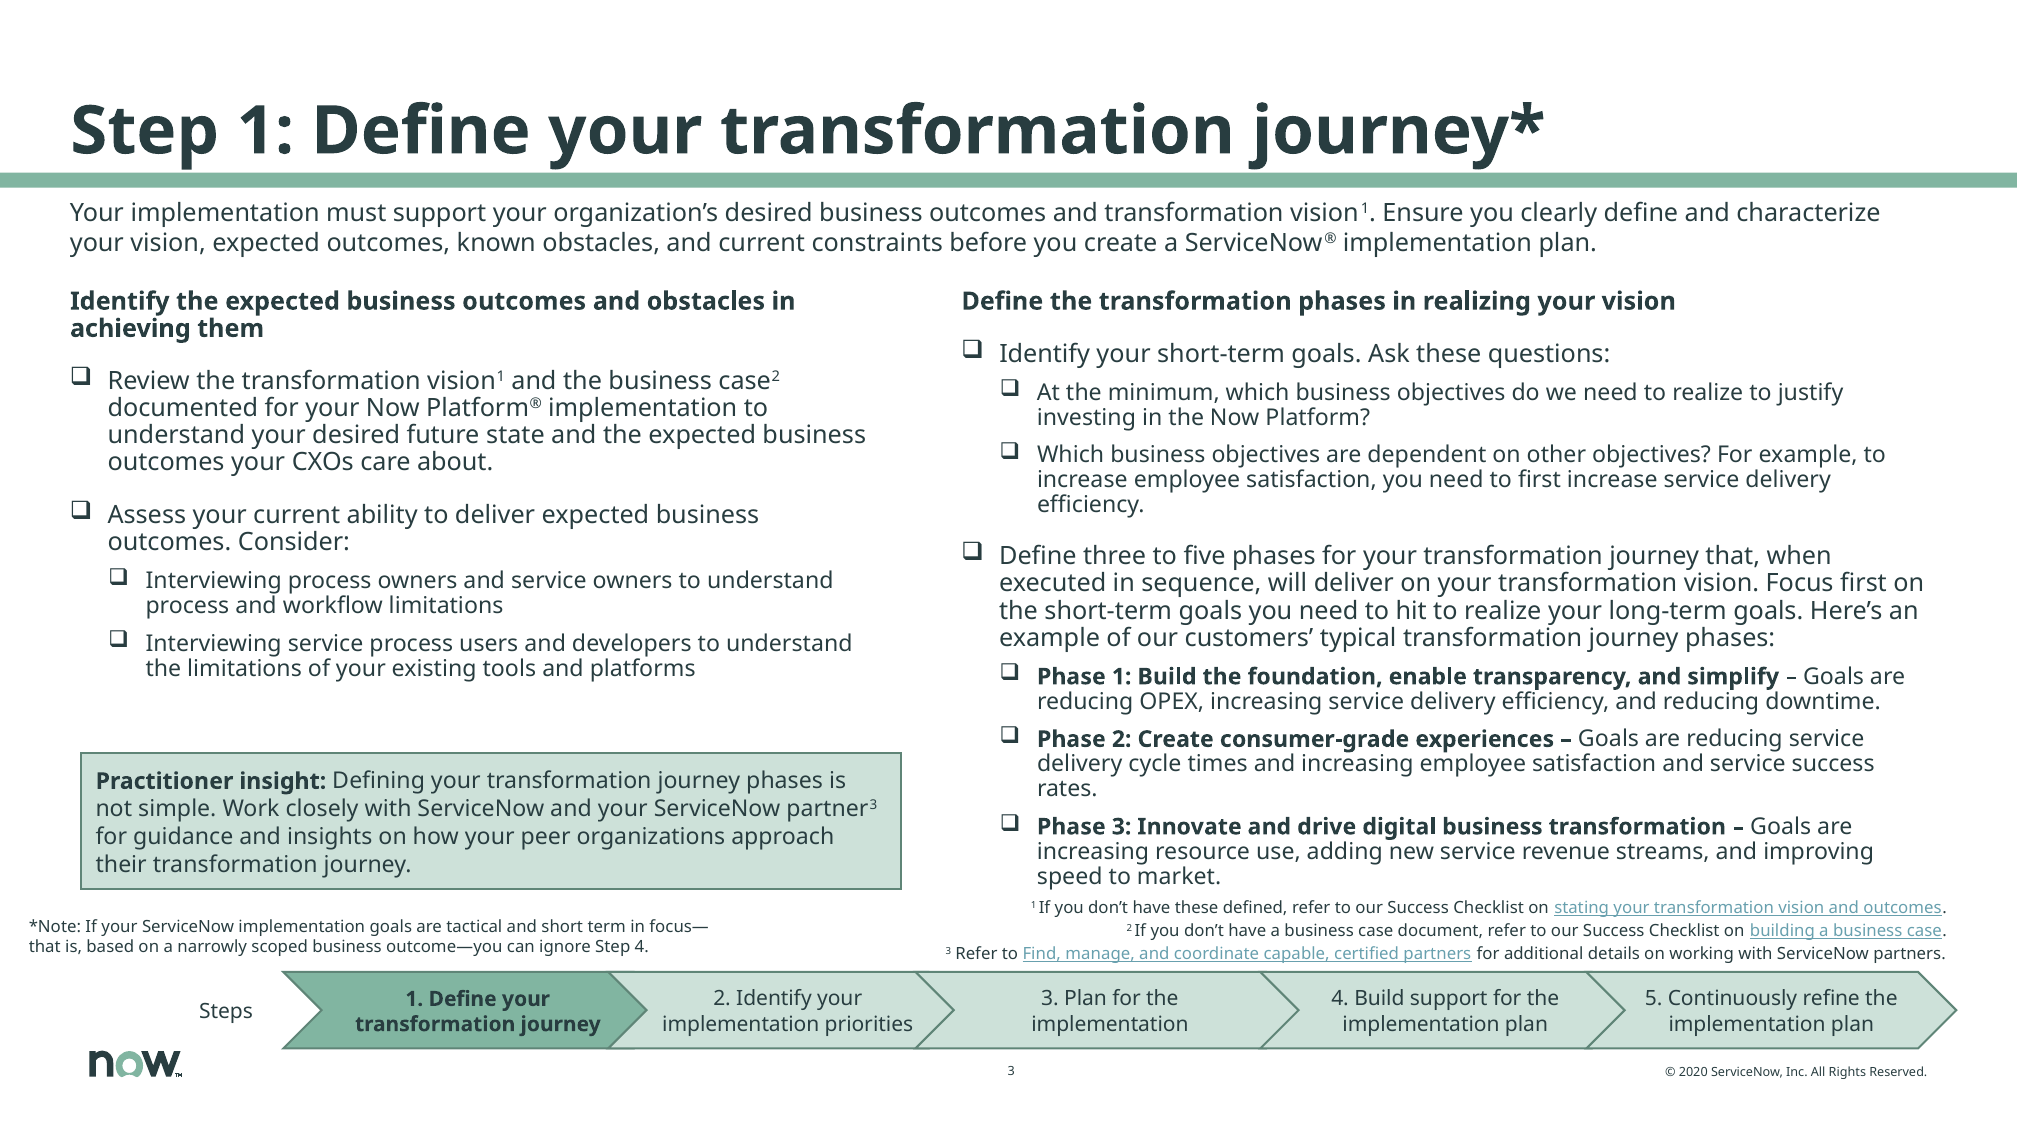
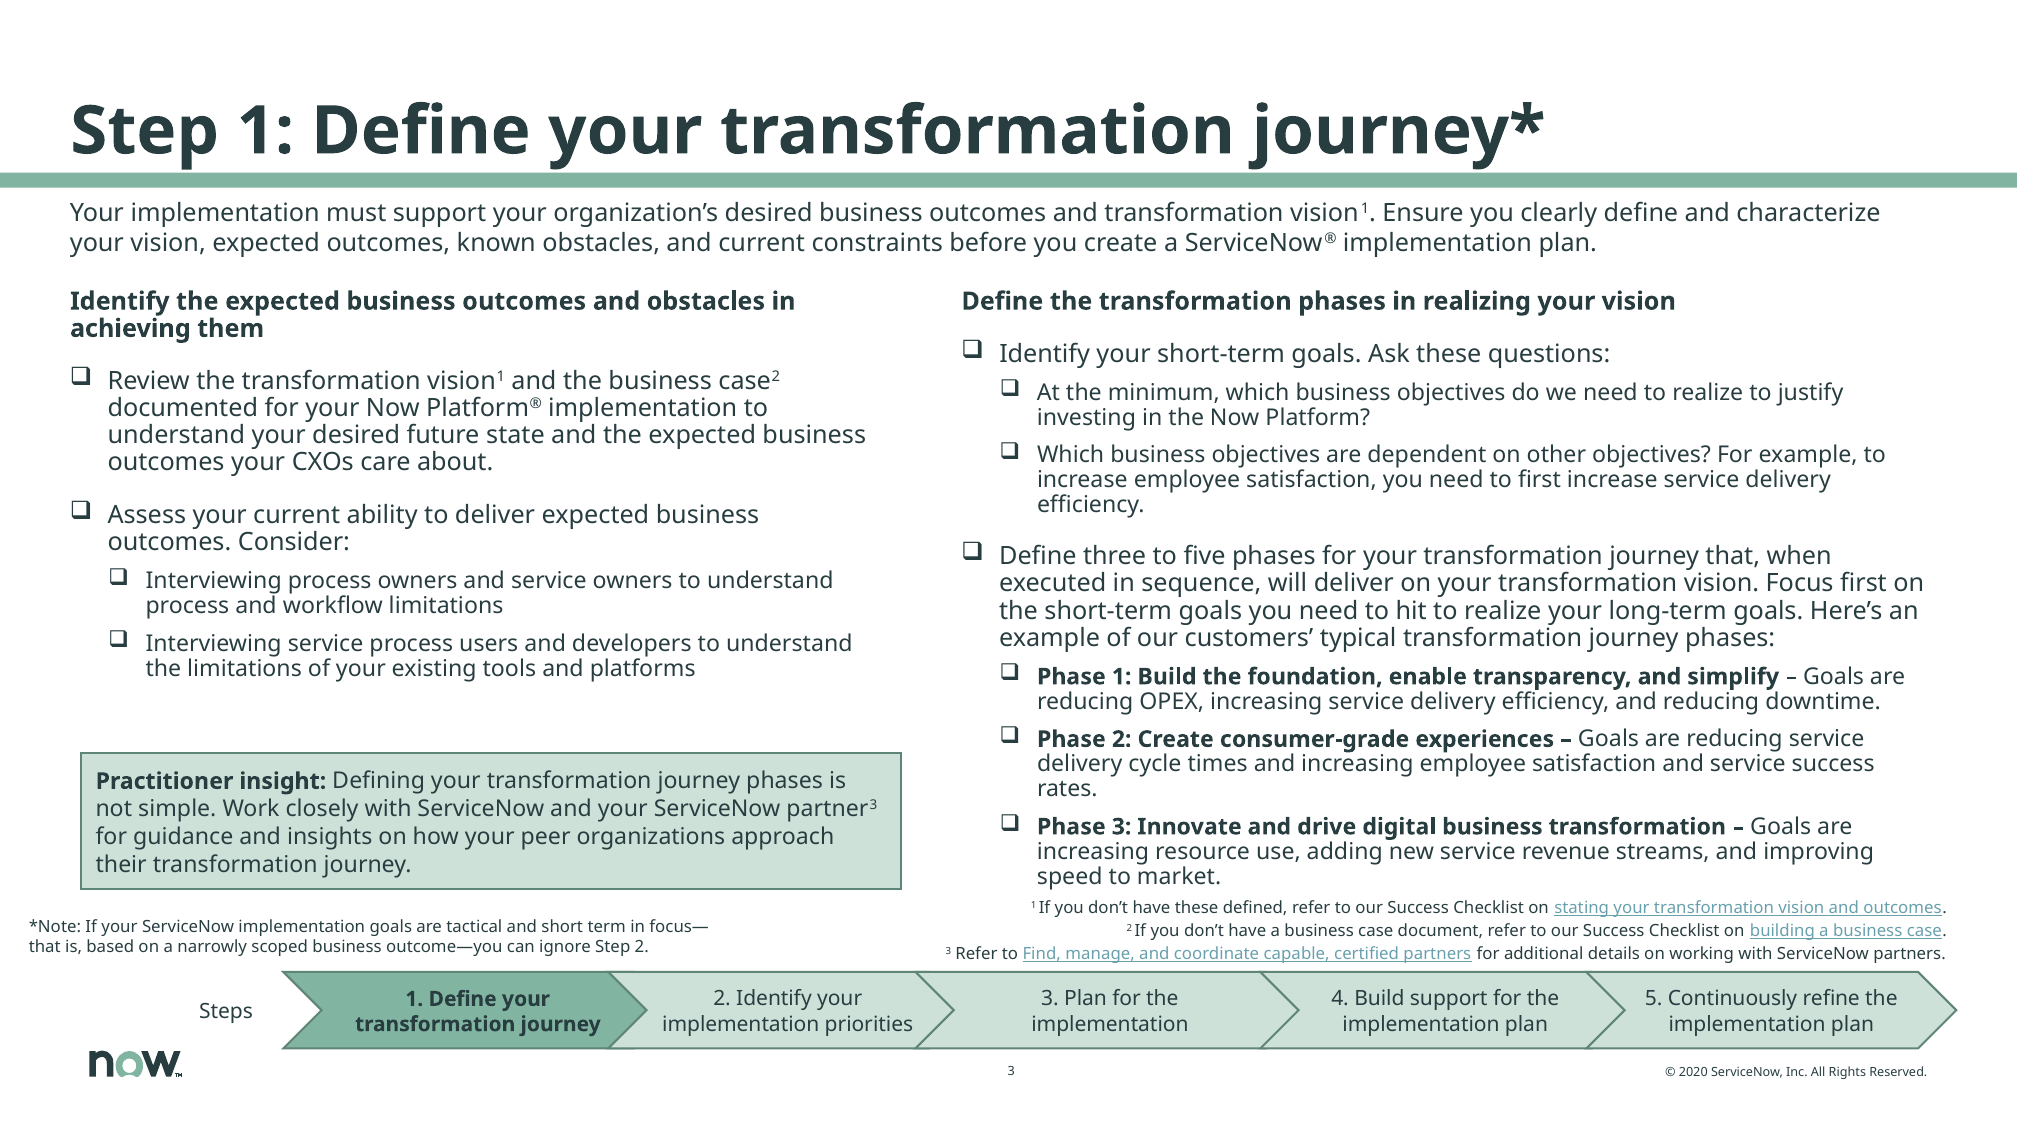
Step 4: 4 -> 2
